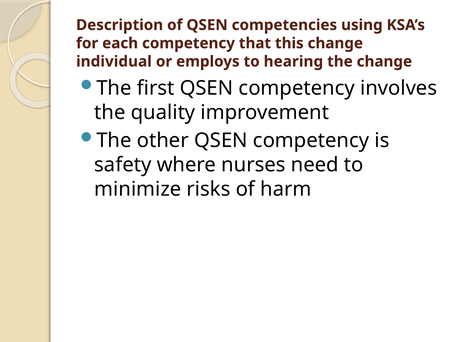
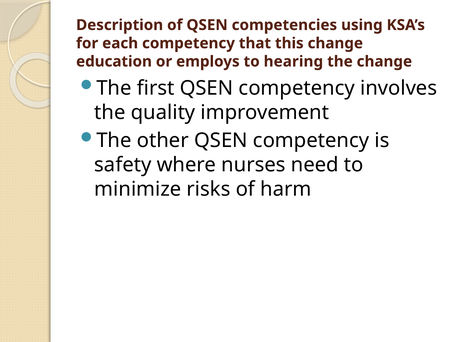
individual: individual -> education
